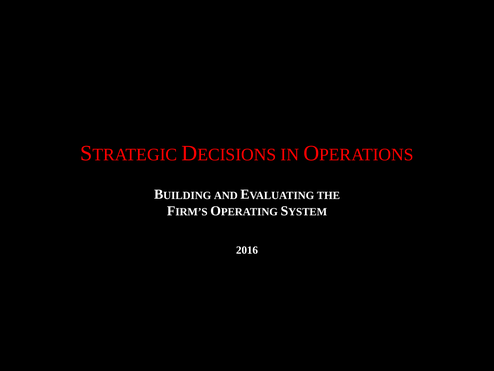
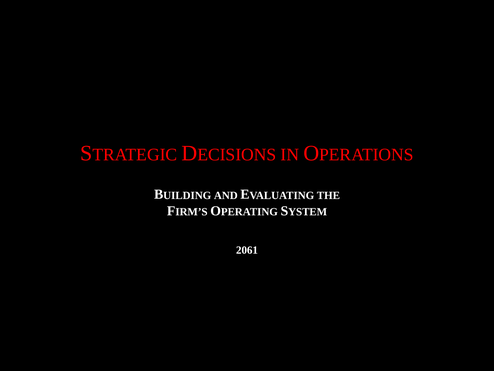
2016: 2016 -> 2061
